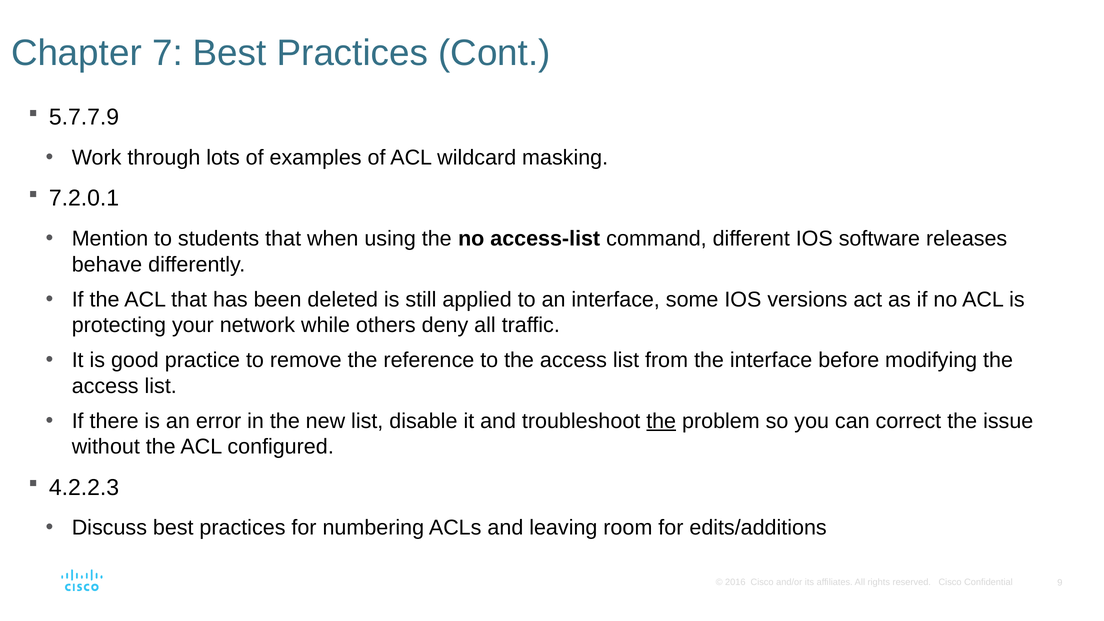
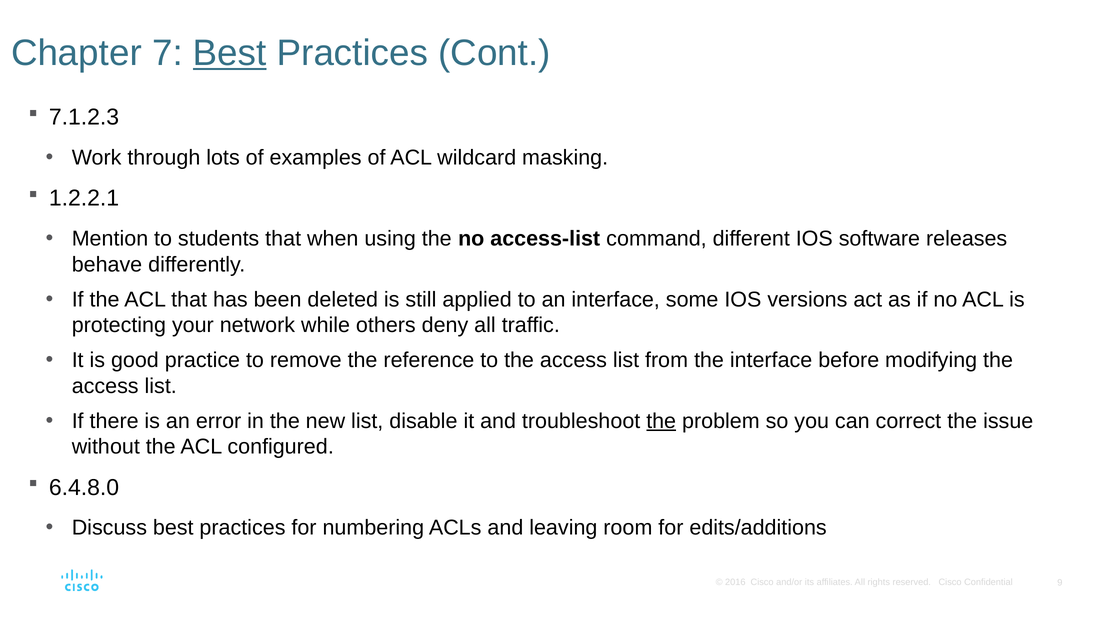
Best at (230, 53) underline: none -> present
5.7.7.9: 5.7.7.9 -> 7.1.2.3
7.2.0.1: 7.2.0.1 -> 1.2.2.1
4.2.2.3: 4.2.2.3 -> 6.4.8.0
